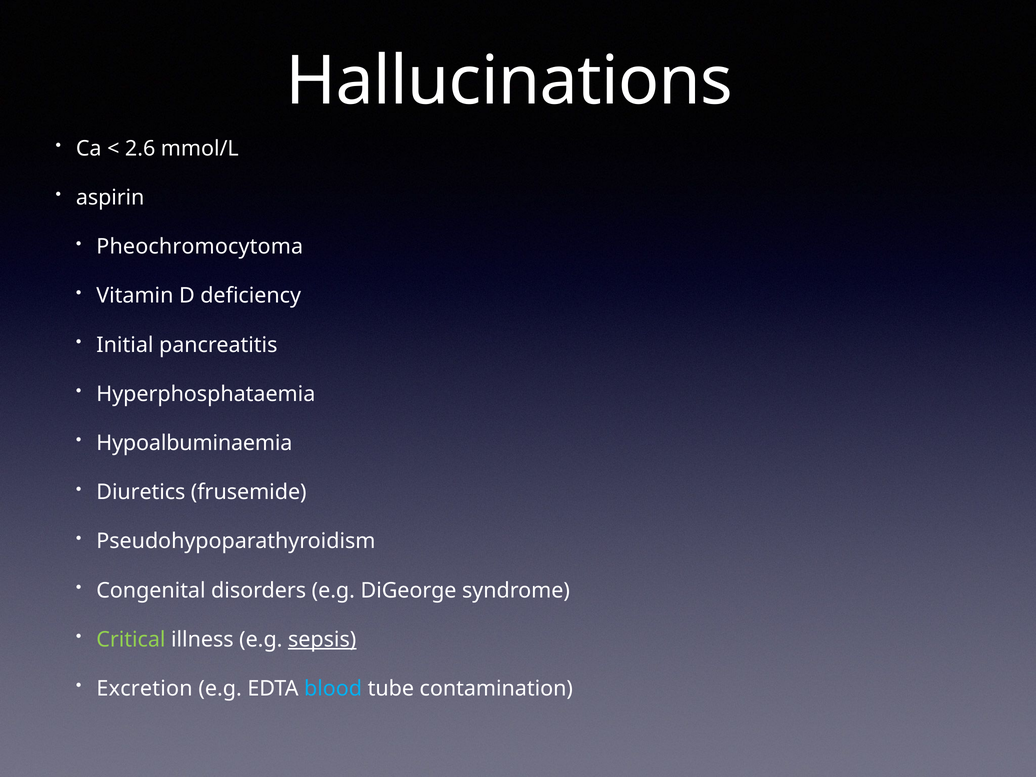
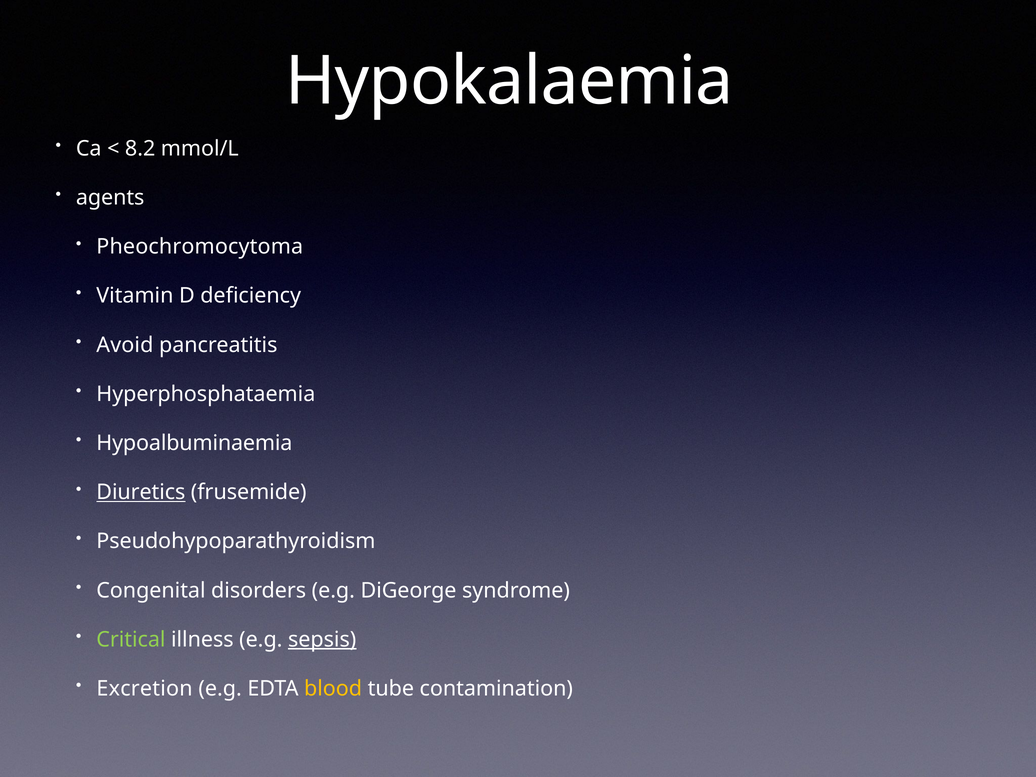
Hallucinations: Hallucinations -> Hypokalaemia
2.6: 2.6 -> 8.2
aspirin: aspirin -> agents
Initial: Initial -> Avoid
Diuretics underline: none -> present
blood colour: light blue -> yellow
